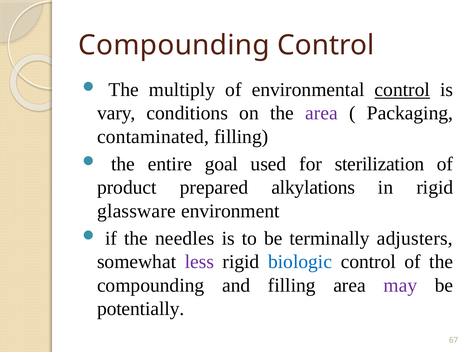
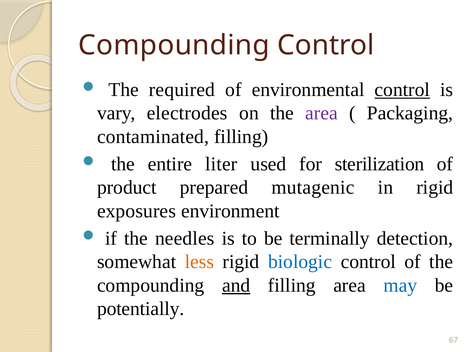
multiply: multiply -> required
conditions: conditions -> electrodes
goal: goal -> liter
alkylations: alkylations -> mutagenic
glassware: glassware -> exposures
adjusters: adjusters -> detection
less colour: purple -> orange
and underline: none -> present
may colour: purple -> blue
